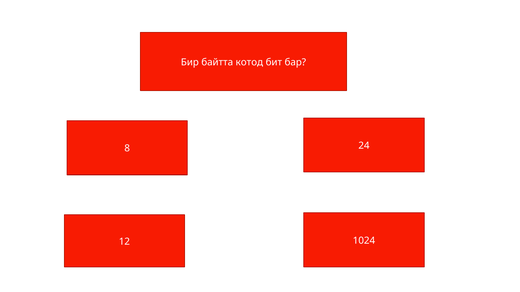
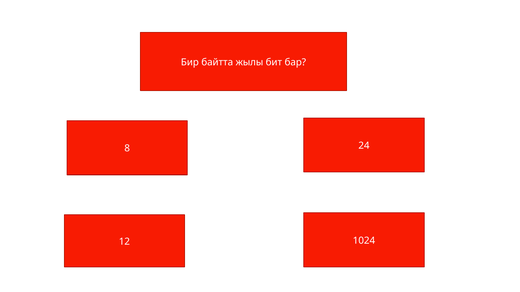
котод: котод -> жылы
